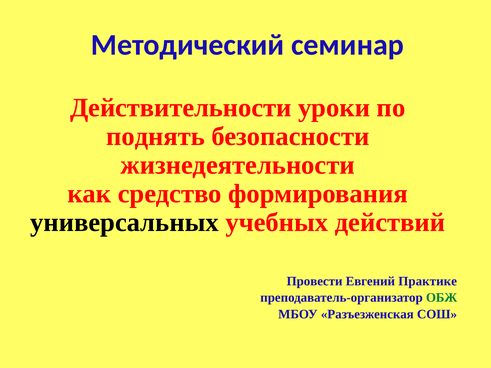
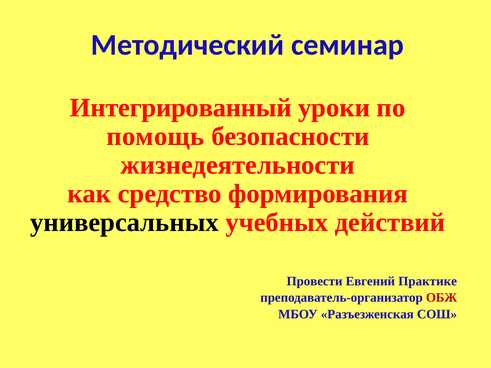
Действительности: Действительности -> Интегрированный
поднять: поднять -> помощь
ОБЖ colour: green -> red
